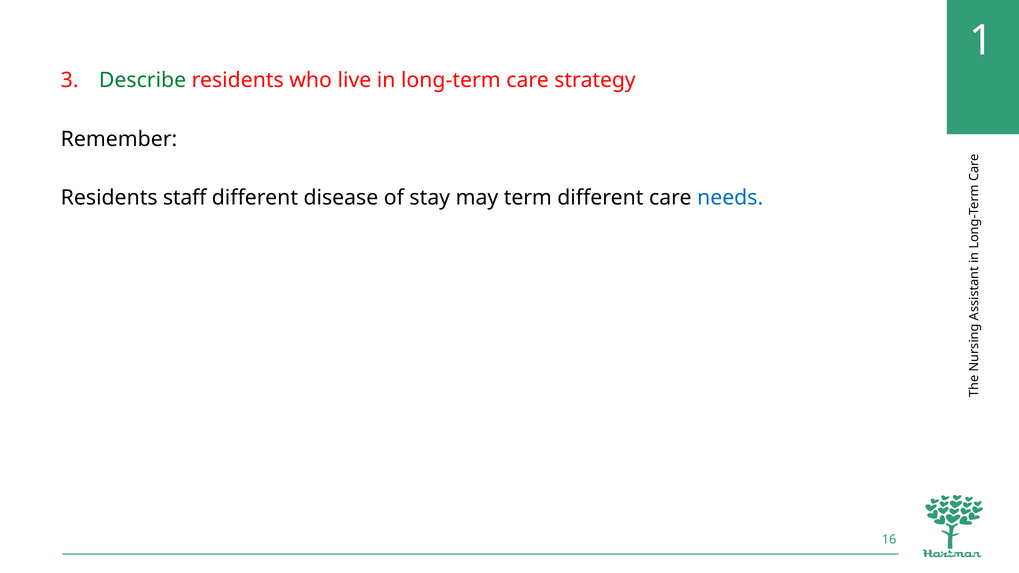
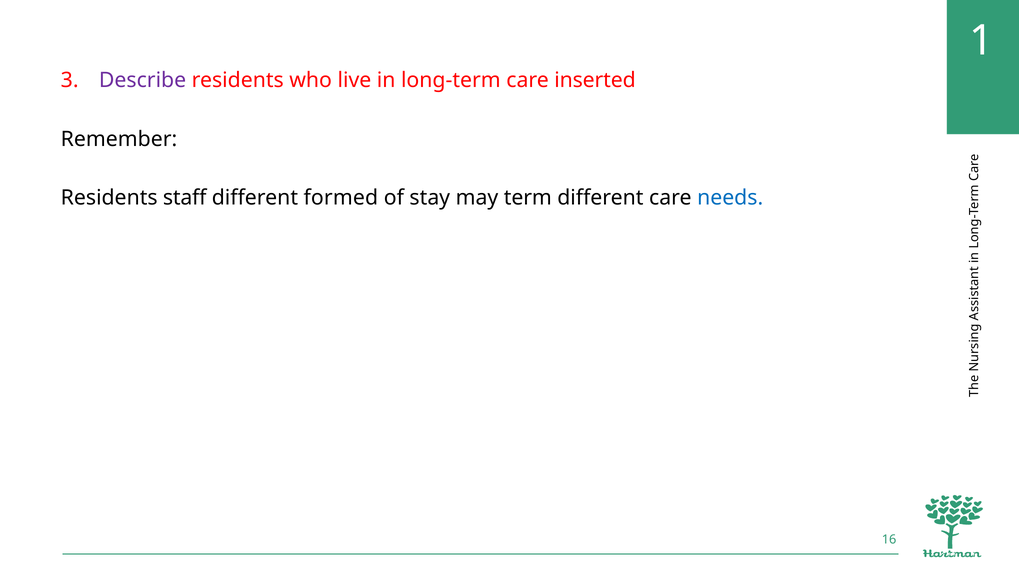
Describe colour: green -> purple
strategy: strategy -> inserted
disease: disease -> formed
